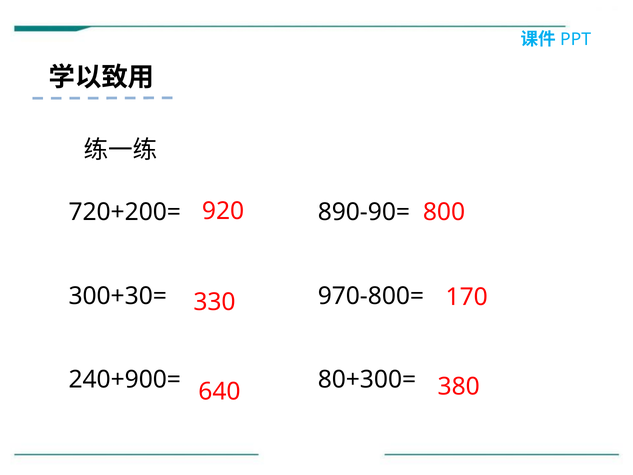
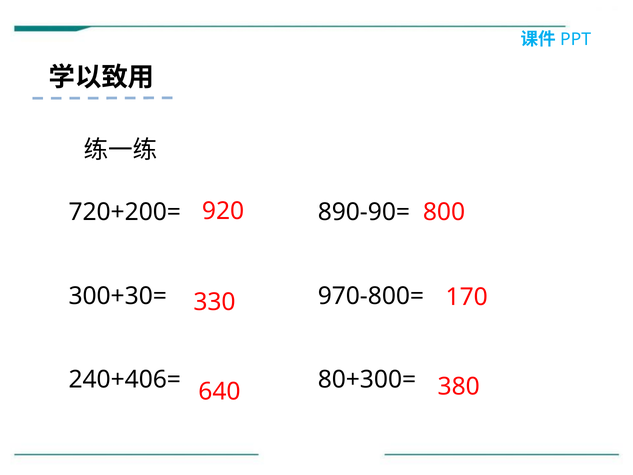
240+900=: 240+900= -> 240+406=
